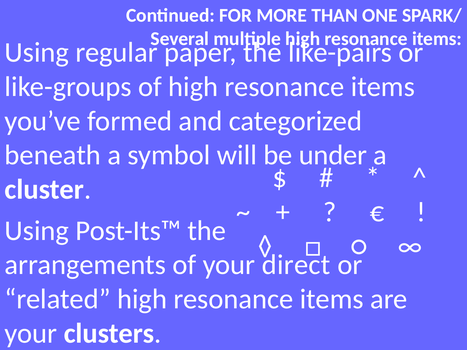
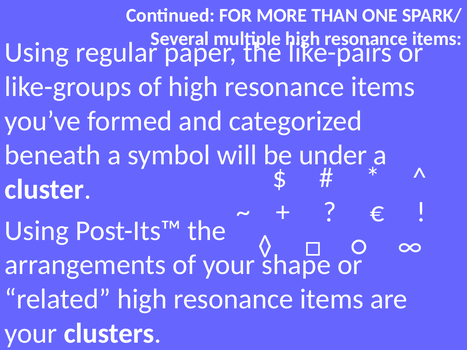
direct: direct -> shape
